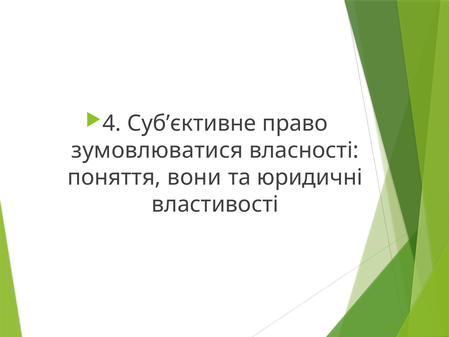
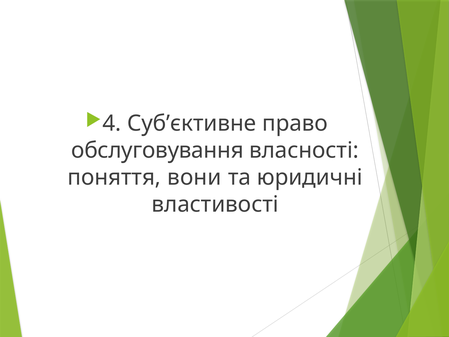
зумовлюватися: зумовлюватися -> обслуговування
